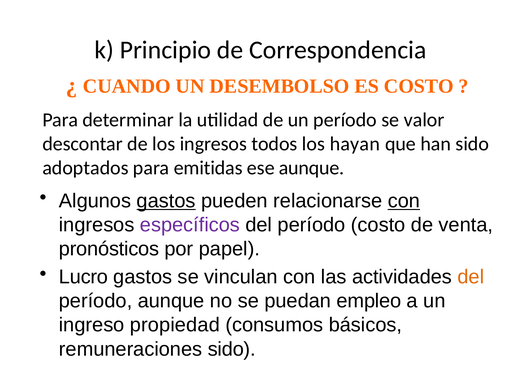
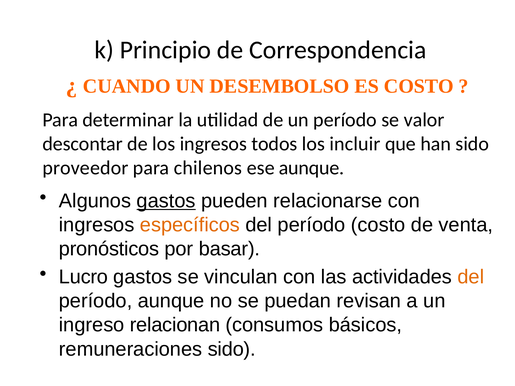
hayan: hayan -> incluir
adoptados: adoptados -> proveedor
emitidas: emitidas -> chilenos
con at (404, 201) underline: present -> none
específicos colour: purple -> orange
papel: papel -> basar
empleo: empleo -> revisan
propiedad: propiedad -> relacionan
